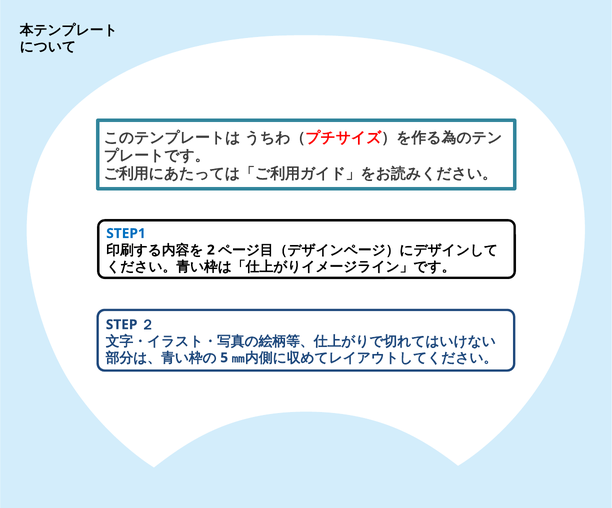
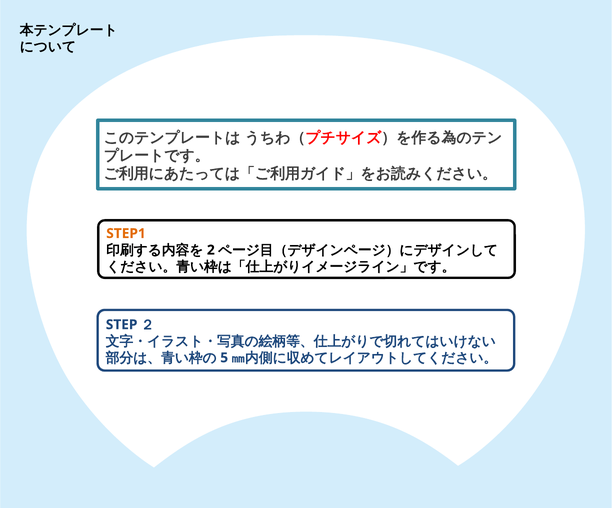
STEP1 colour: blue -> orange
